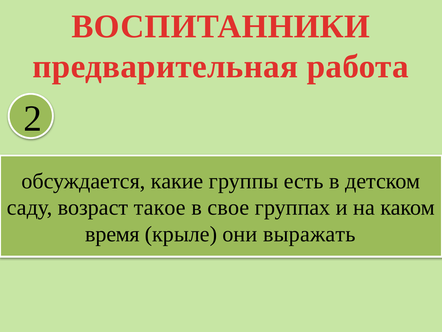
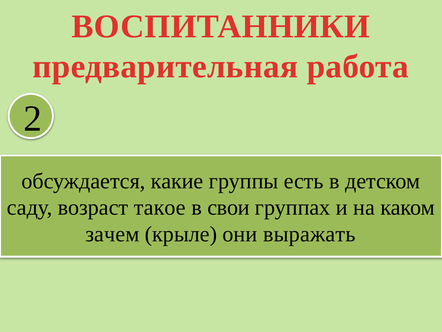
свое: свое -> свои
время: время -> зачем
